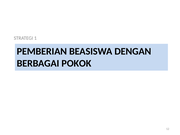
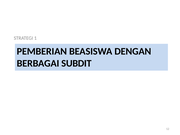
POKOK: POKOK -> SUBDIT
